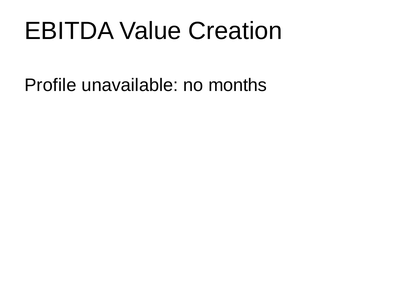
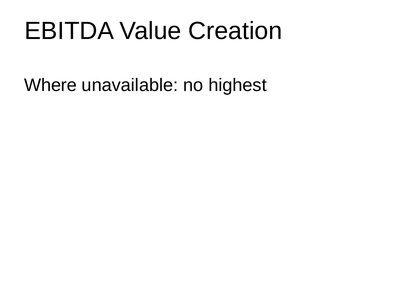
Profile: Profile -> Where
months: months -> highest
